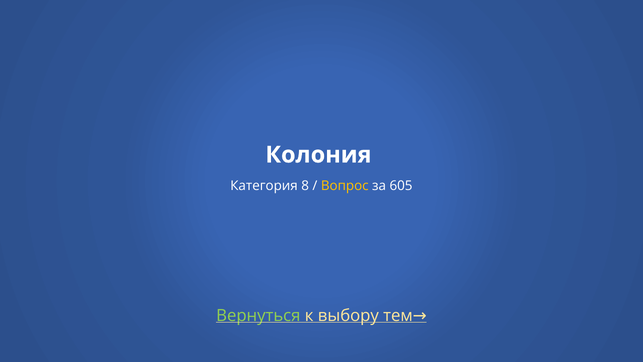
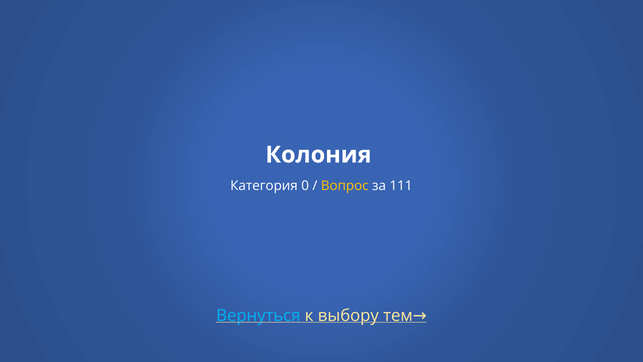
8: 8 -> 0
605: 605 -> 111
Вернуться colour: light green -> light blue
